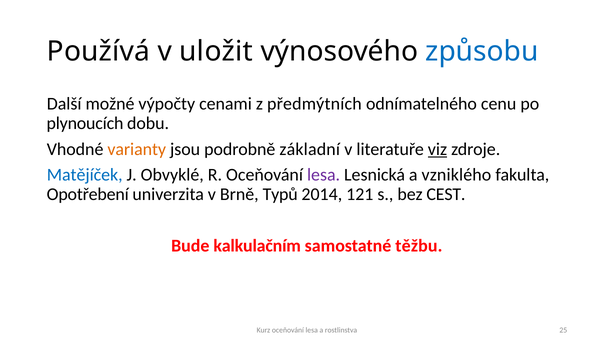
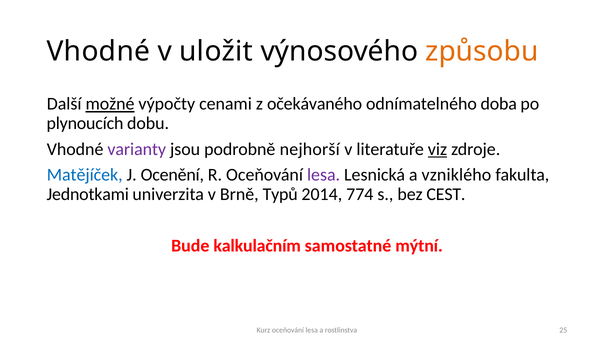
Používá at (98, 52): Používá -> Vhodné
způsobu colour: blue -> orange
možné underline: none -> present
předmýtních: předmýtních -> očekávaného
cenu: cenu -> doba
varianty colour: orange -> purple
základní: základní -> nejhorší
Obvyklé: Obvyklé -> Ocenění
Opotřebení: Opotřebení -> Jednotkami
121: 121 -> 774
těžbu: těžbu -> mýtní
